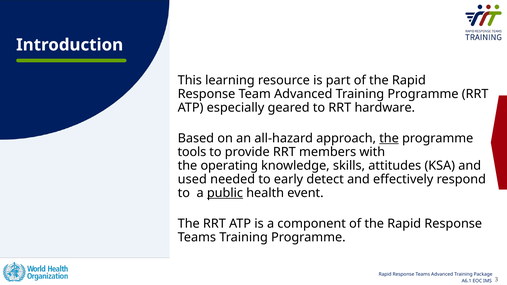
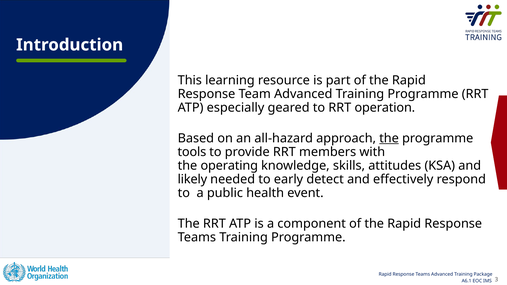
hardware: hardware -> operation
used: used -> likely
public underline: present -> none
